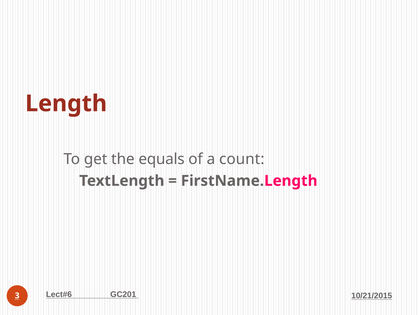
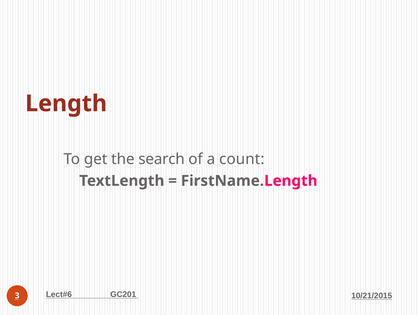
equals: equals -> search
